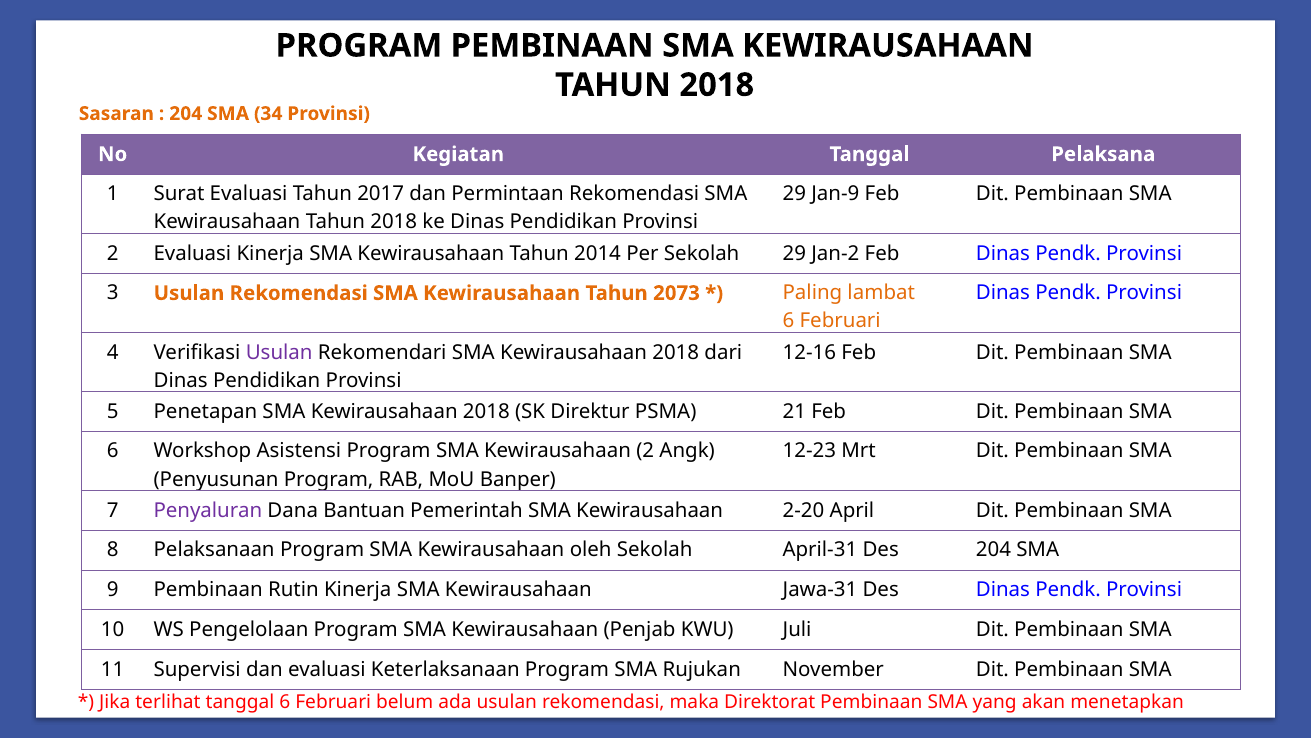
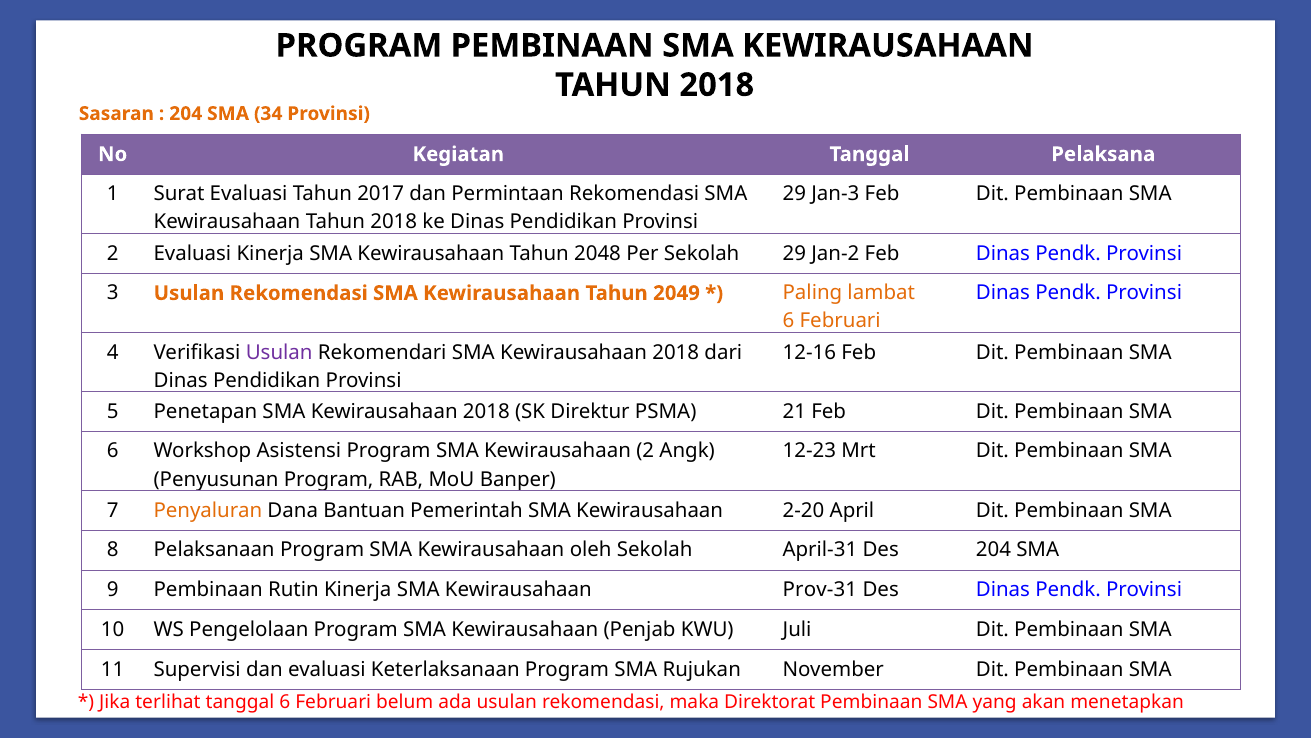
Jan-9: Jan-9 -> Jan-3
2014: 2014 -> 2048
2073: 2073 -> 2049
Penyaluran colour: purple -> orange
Jawa-31: Jawa-31 -> Prov-31
